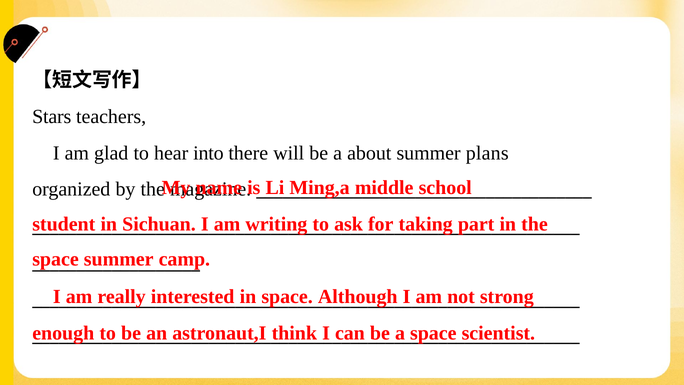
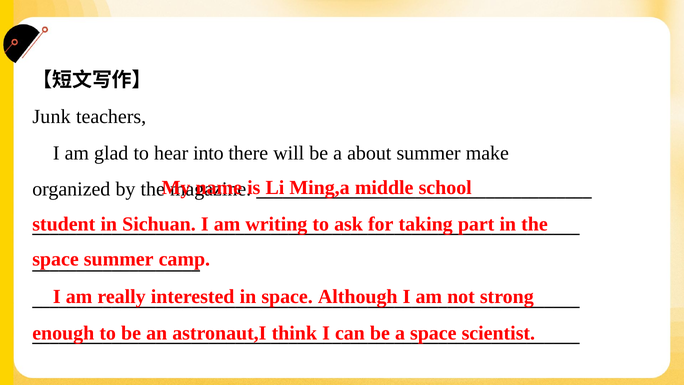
Stars: Stars -> Junk
plans: plans -> make
